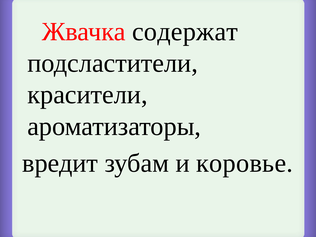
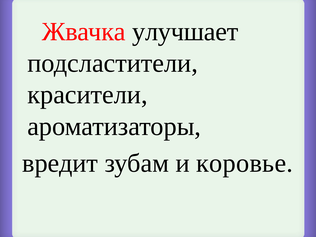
содержат: содержат -> улучшает
